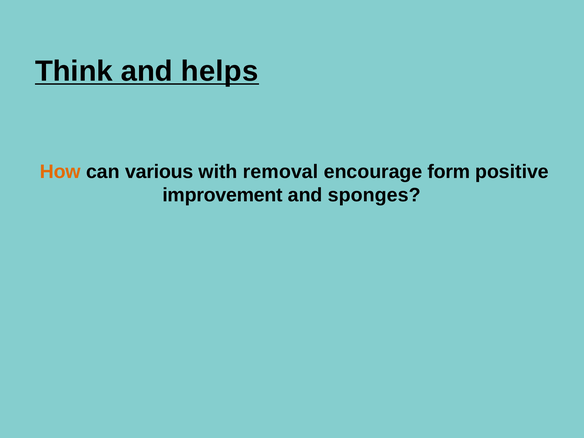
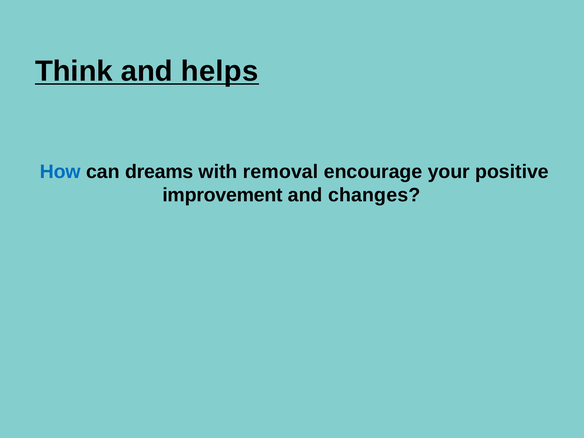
How colour: orange -> blue
various: various -> dreams
form: form -> your
sponges: sponges -> changes
